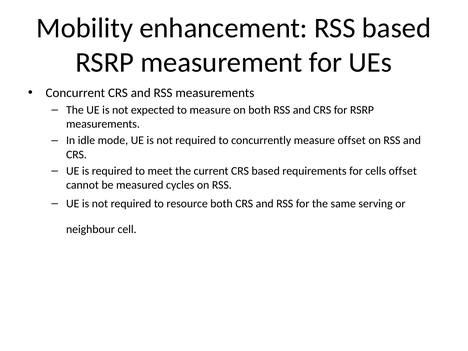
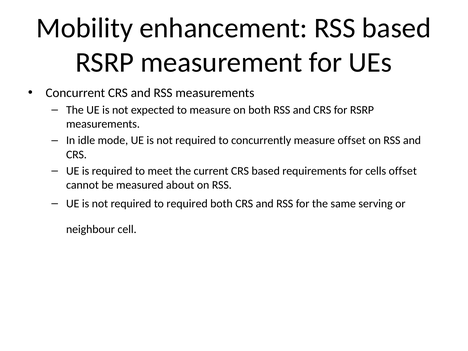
cycles: cycles -> about
to resource: resource -> required
